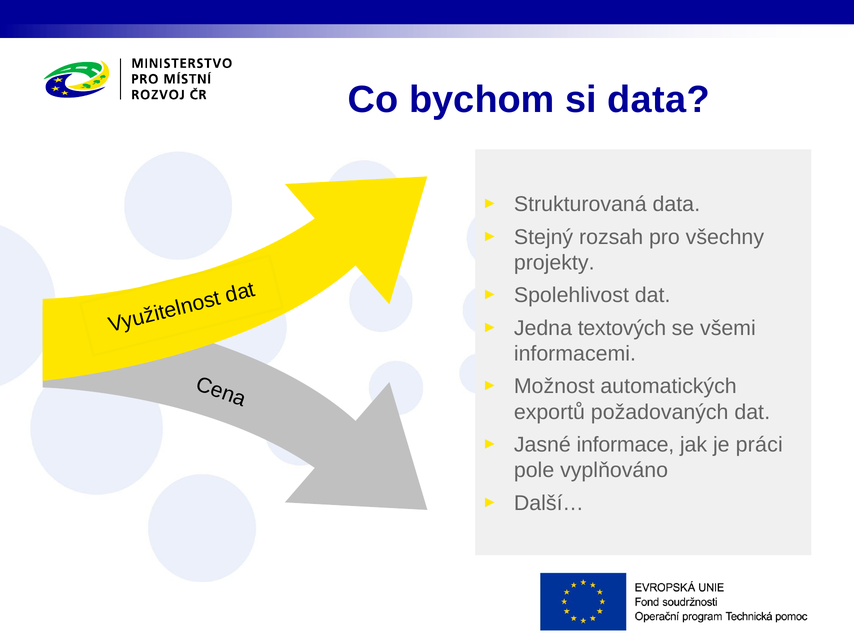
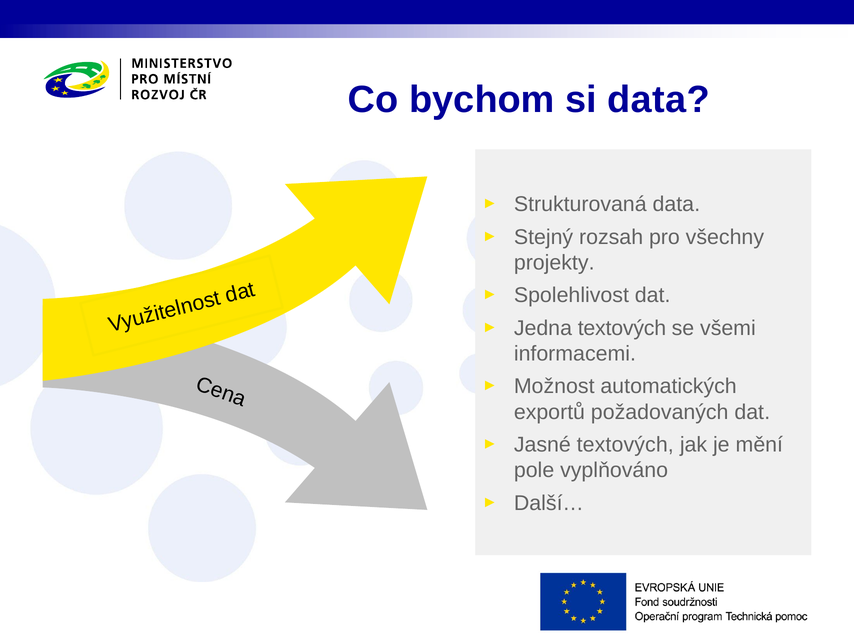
Jasné informace: informace -> textových
práci: práci -> mění
